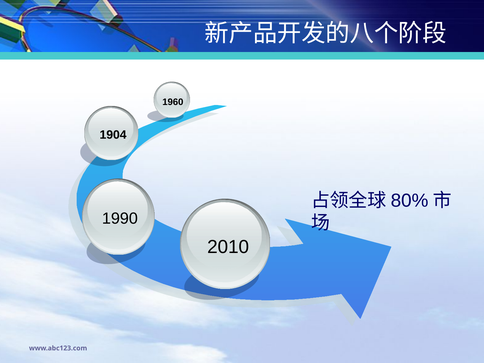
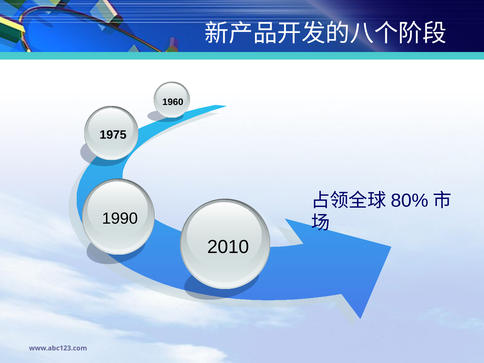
1904: 1904 -> 1975
